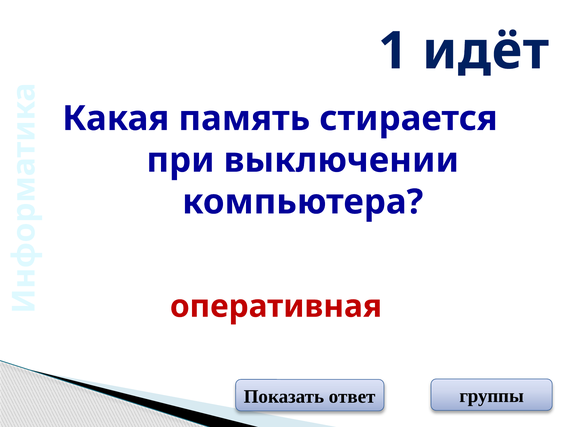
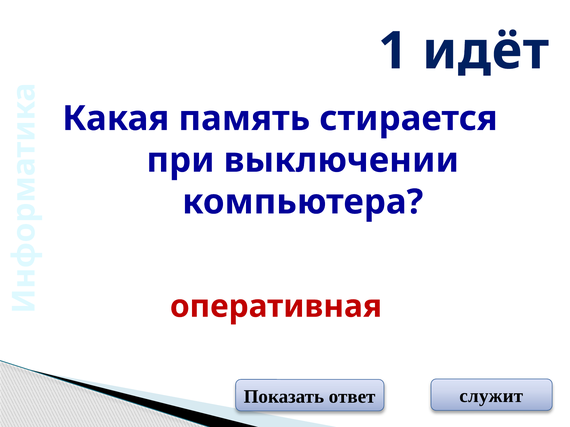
группы: группы -> служит
